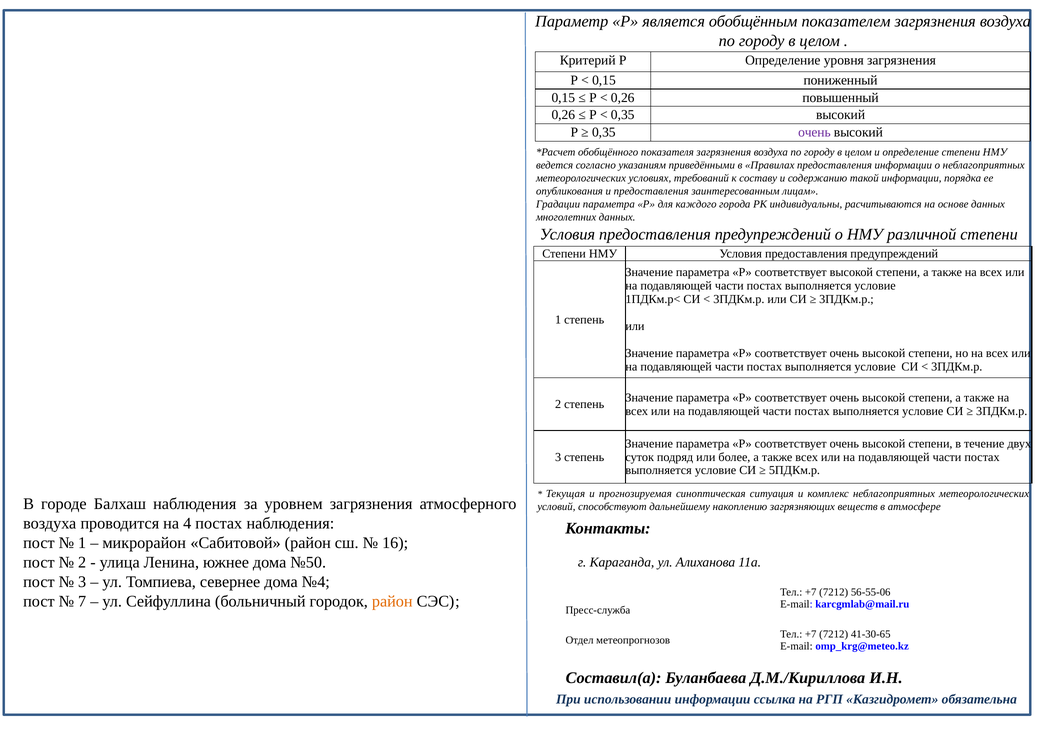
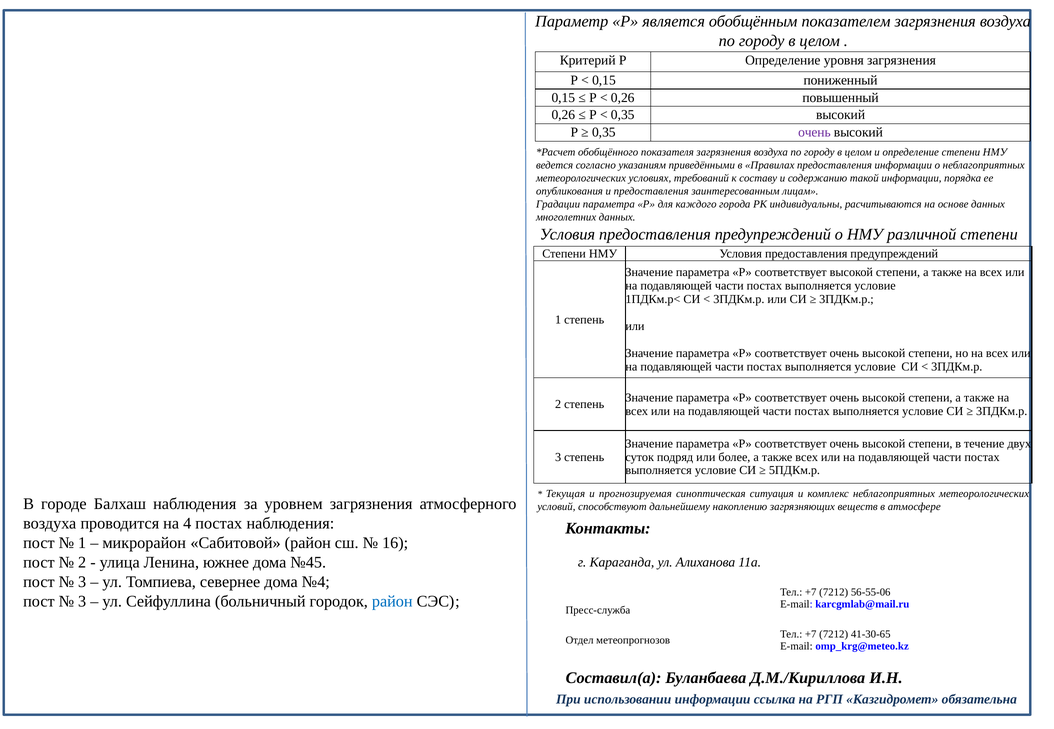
№50: №50 -> №45
7 at (82, 602): 7 -> 3
район at (392, 602) colour: orange -> blue
